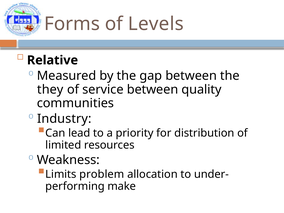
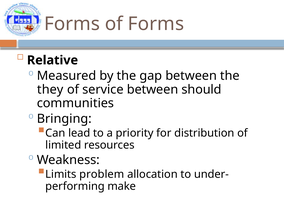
of Levels: Levels -> Forms
quality: quality -> should
Industry: Industry -> Bringing
